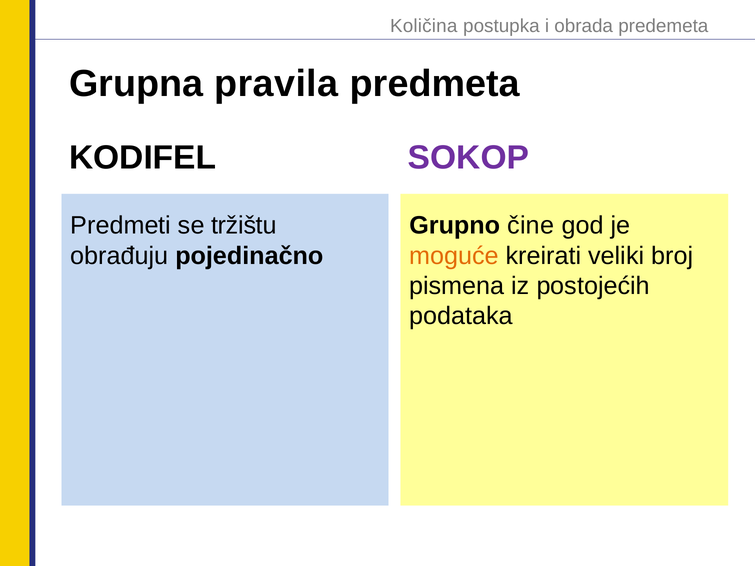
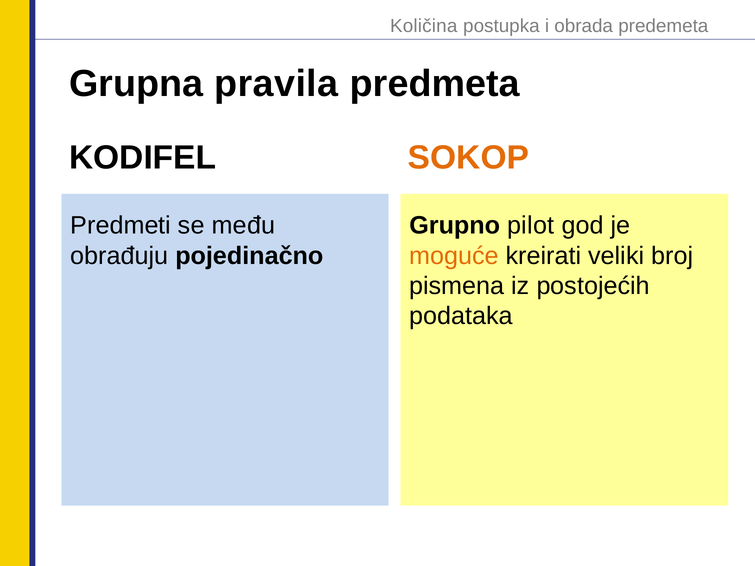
SOKOP colour: purple -> orange
tržištu: tržištu -> među
čine: čine -> pilot
